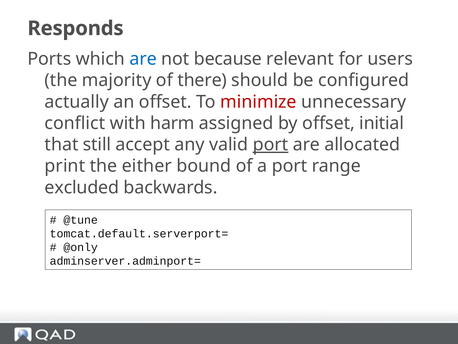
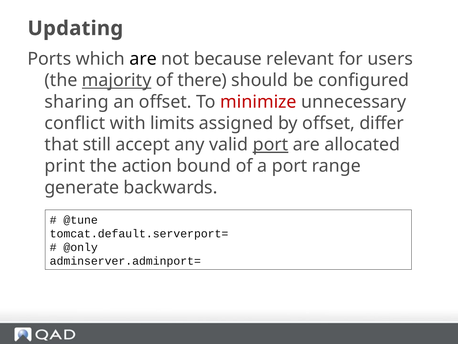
Responds: Responds -> Updating
are at (143, 59) colour: blue -> black
majority underline: none -> present
actually: actually -> sharing
harm: harm -> limits
initial: initial -> differ
either: either -> action
excluded: excluded -> generate
